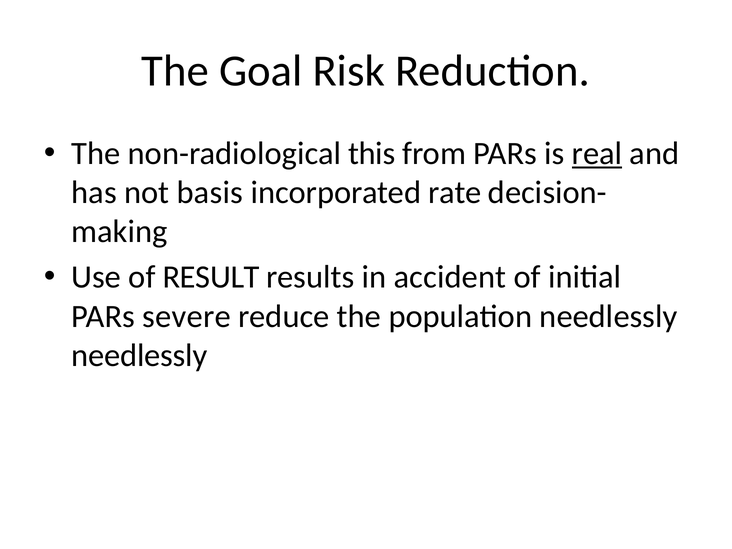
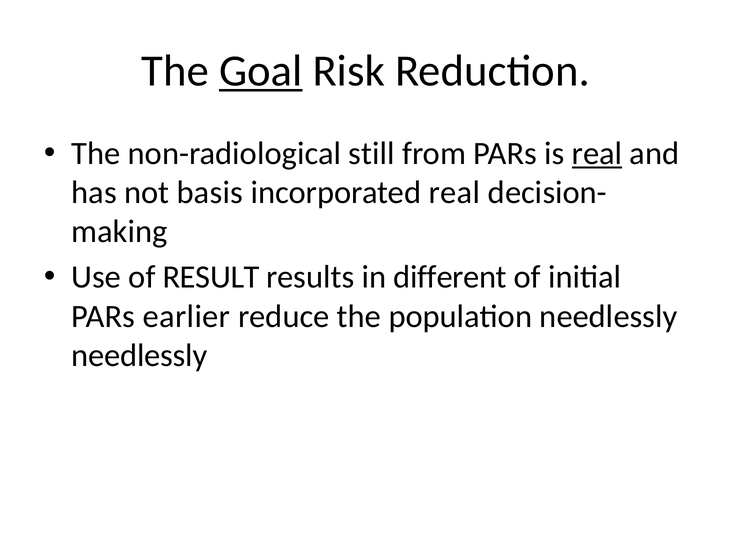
Goal underline: none -> present
this: this -> still
incorporated rate: rate -> real
accident: accident -> different
severe: severe -> earlier
